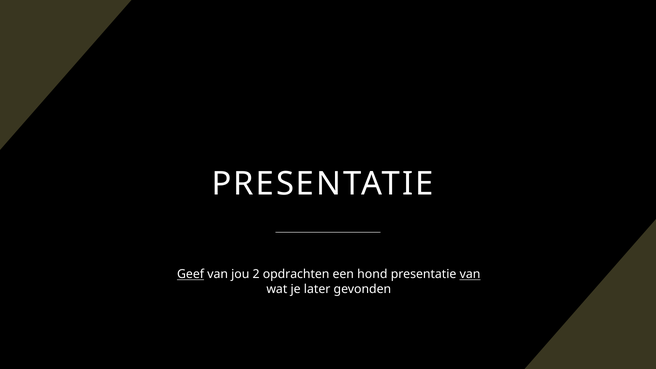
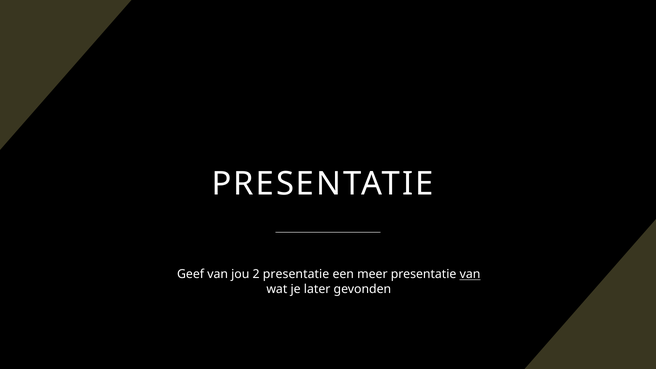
Geef underline: present -> none
2 opdrachten: opdrachten -> presentatie
hond: hond -> meer
